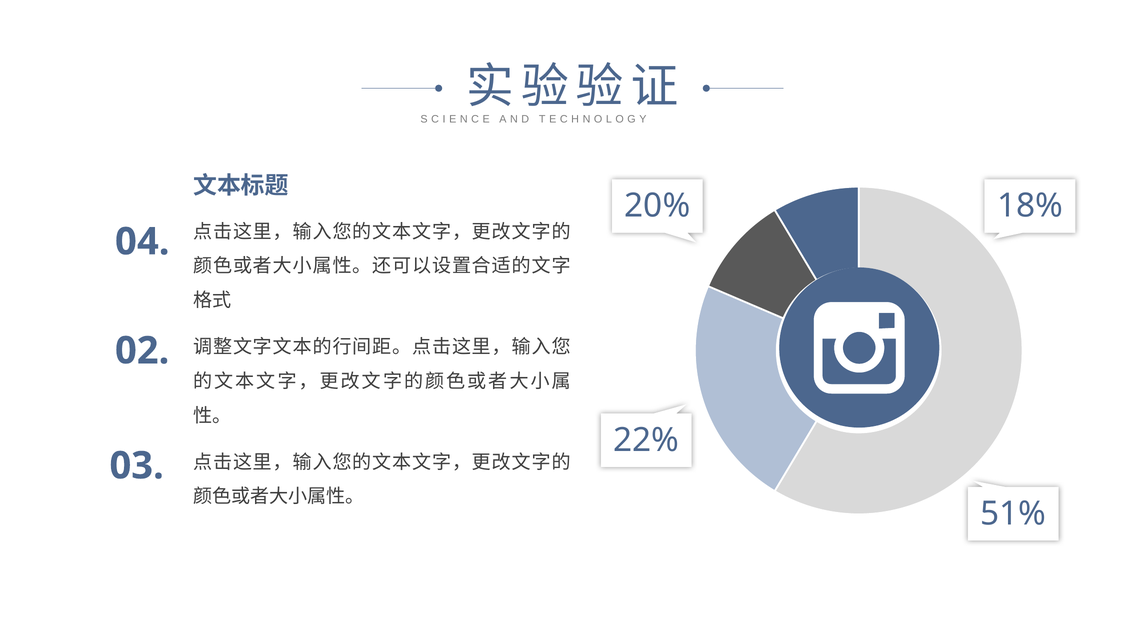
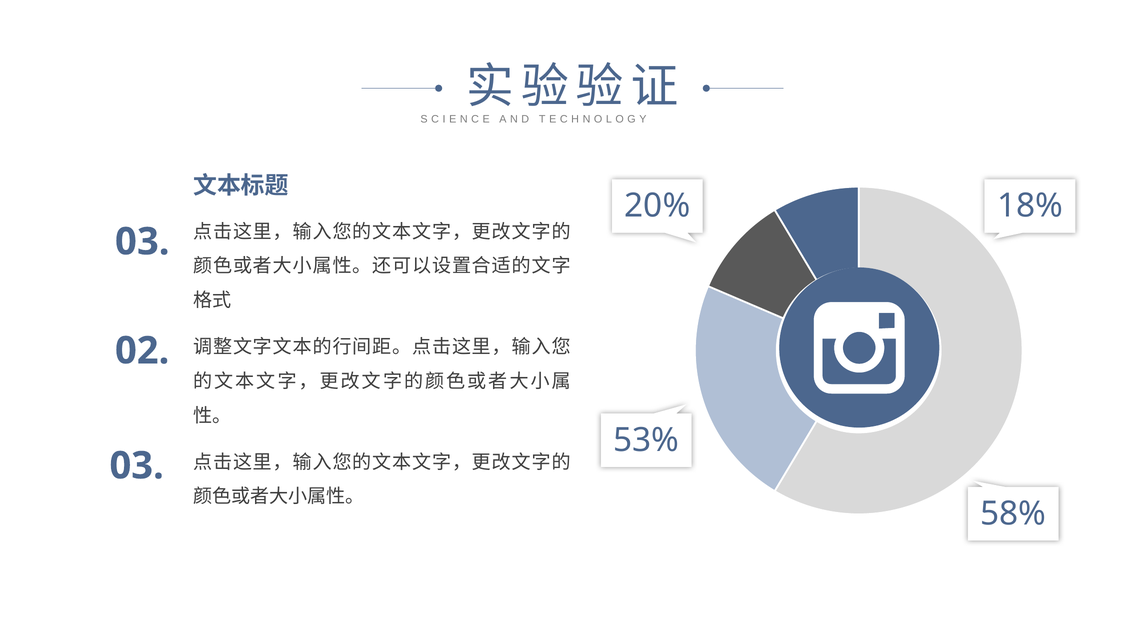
4: 4 -> 3
22%: 22% -> 53%
51%: 51% -> 58%
